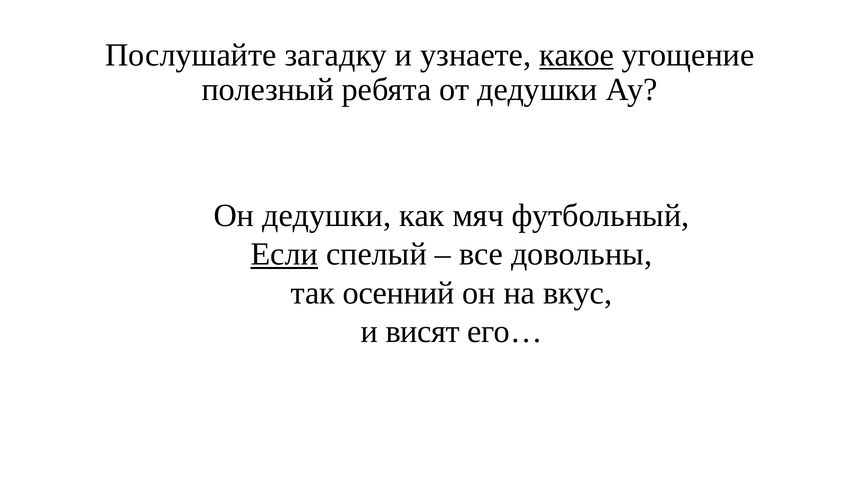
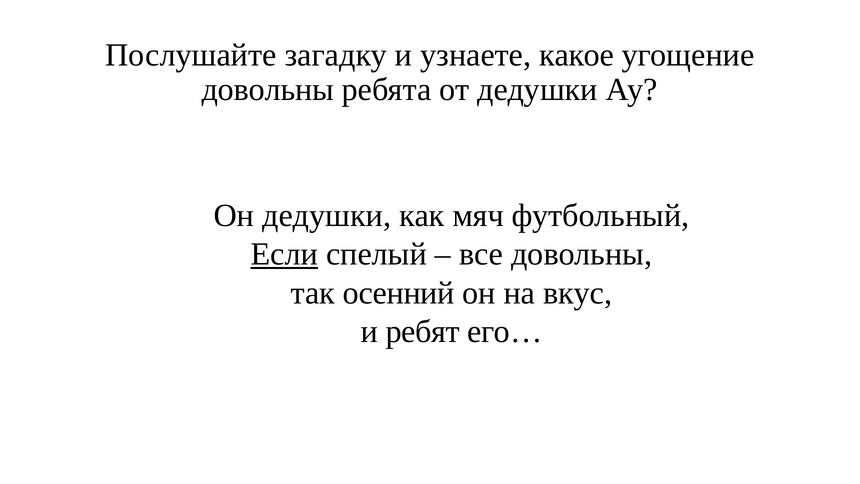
какое underline: present -> none
полезный at (268, 90): полезный -> довольны
висят: висят -> ребят
